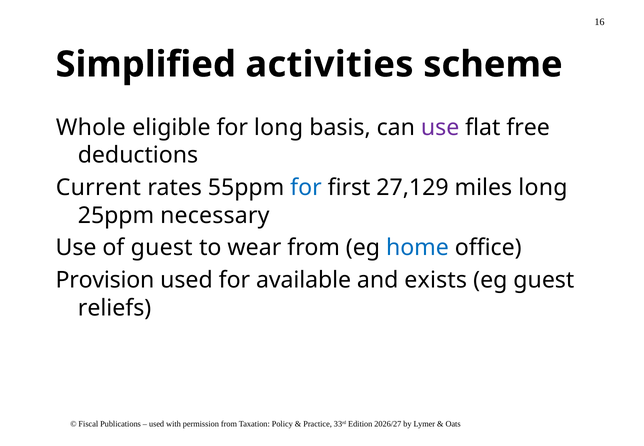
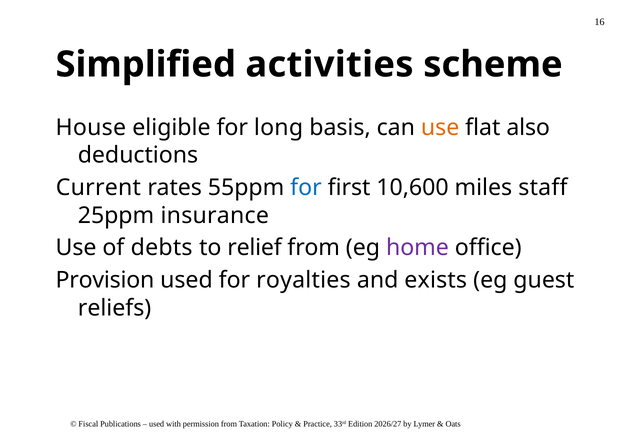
Whole: Whole -> House
use at (440, 127) colour: purple -> orange
free: free -> also
27,129: 27,129 -> 10,600
miles long: long -> staff
necessary: necessary -> insurance
of guest: guest -> debts
wear: wear -> relief
home colour: blue -> purple
available: available -> royalties
